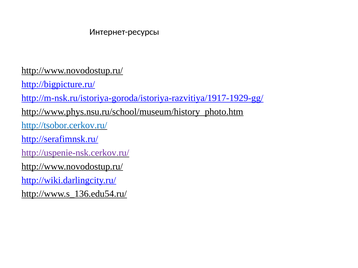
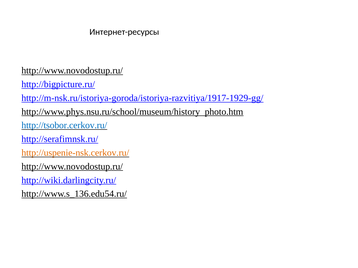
http://uspenie-nsk.cerkov.ru/ colour: purple -> orange
